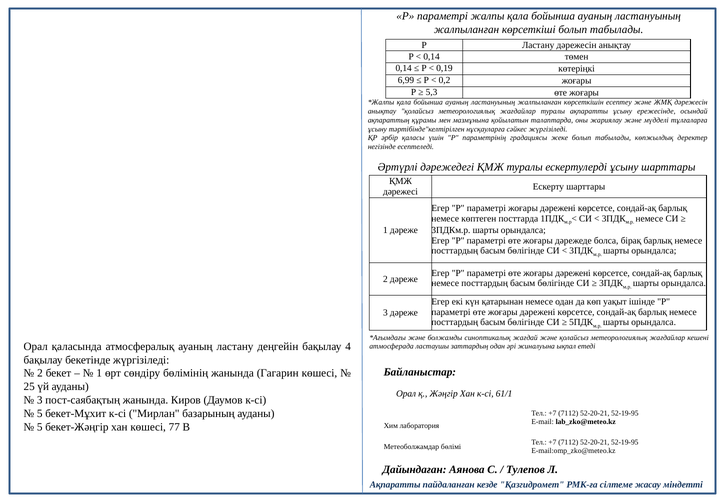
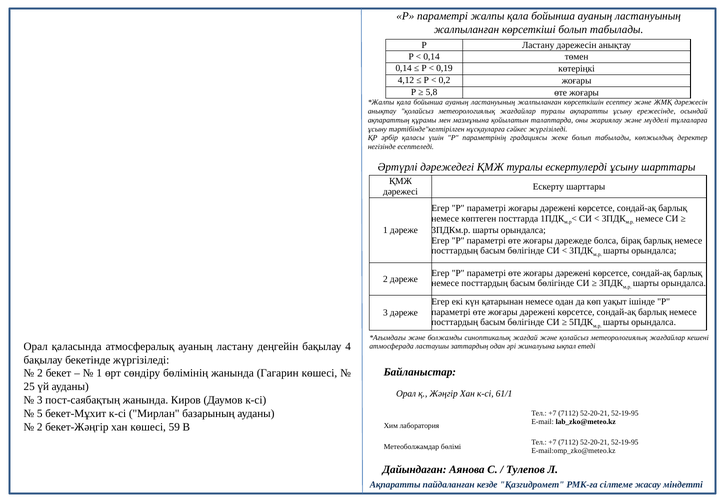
6,99: 6,99 -> 4,12
5,3: 5,3 -> 5,8
5 at (40, 427): 5 -> 2
77: 77 -> 59
